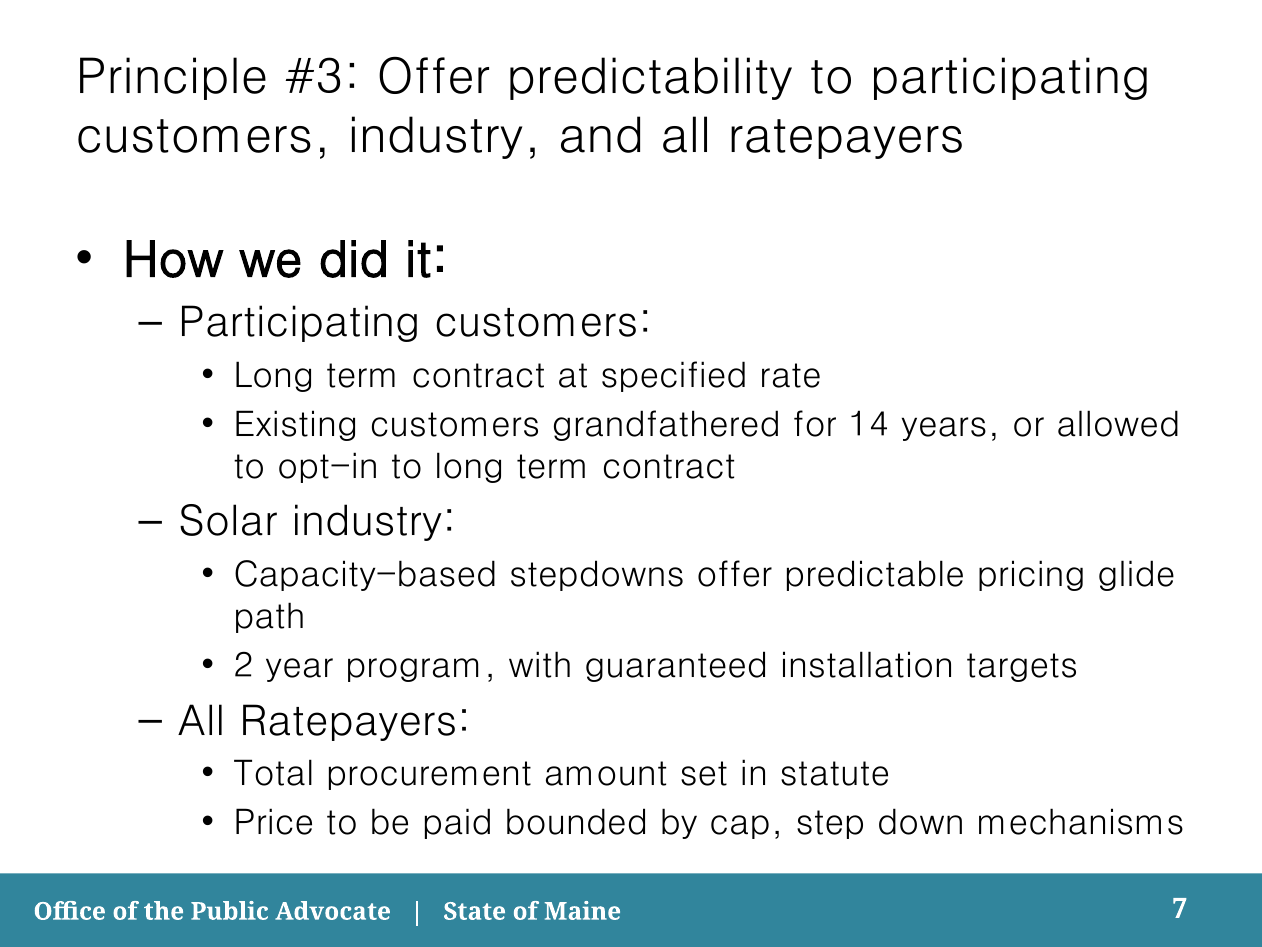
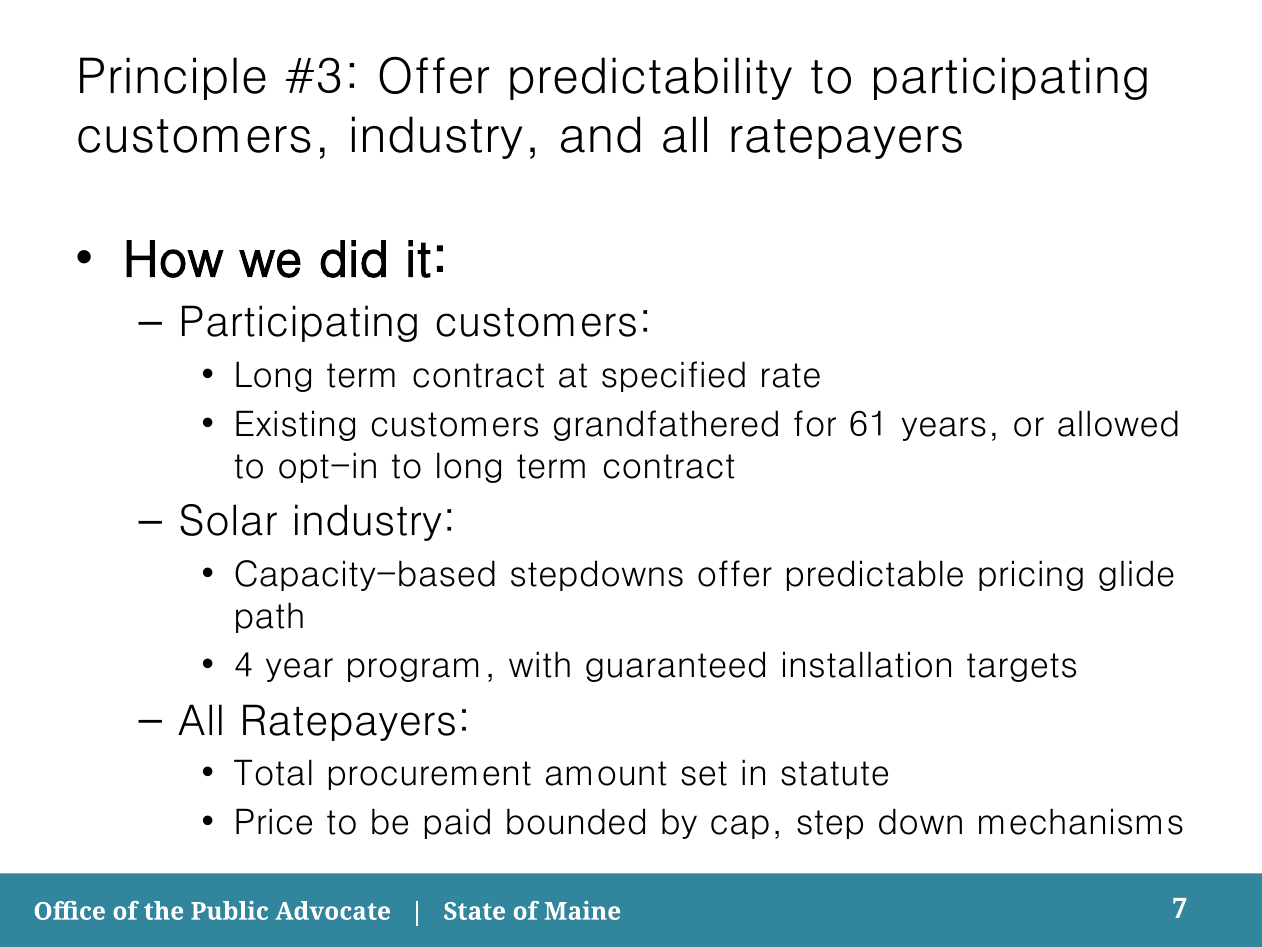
14: 14 -> 61
2: 2 -> 4
